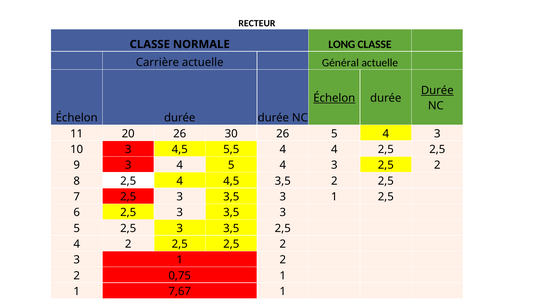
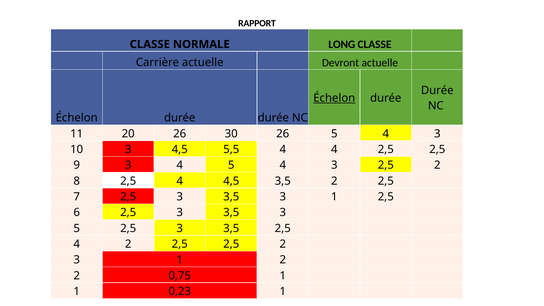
RECTEUR: RECTEUR -> RAPPORT
Général: Général -> Devront
Durée at (437, 90) underline: present -> none
7,67: 7,67 -> 0,23
